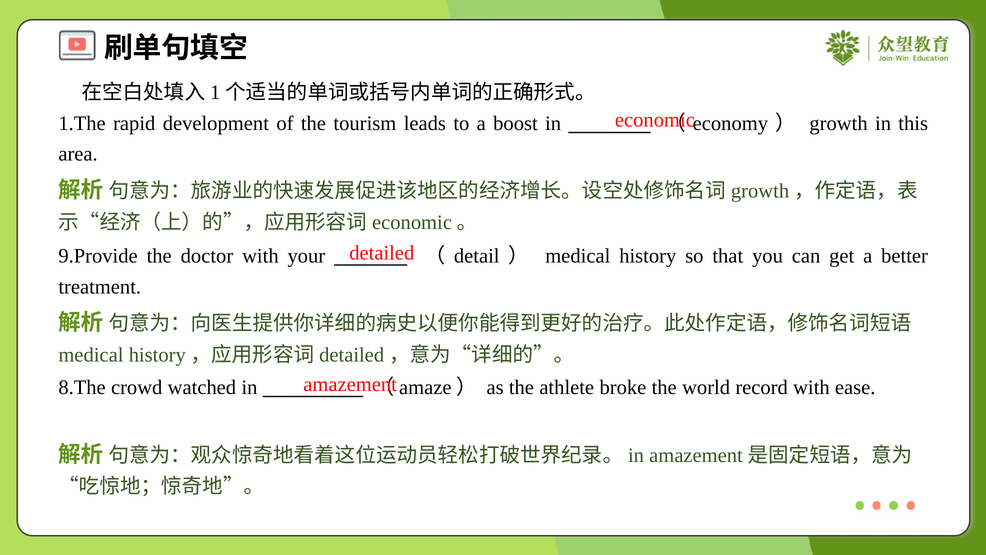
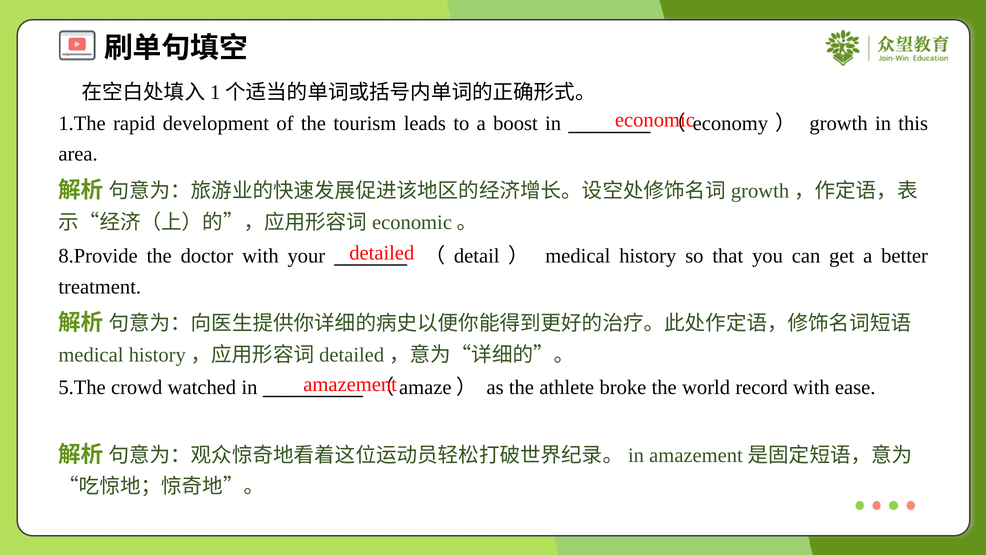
9.Provide: 9.Provide -> 8.Provide
8.The: 8.The -> 5.The
